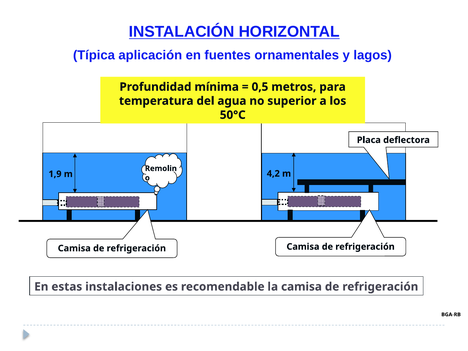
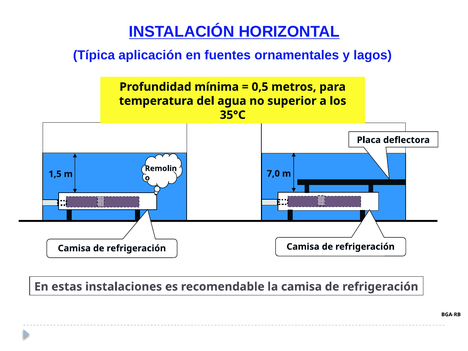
50°C: 50°C -> 35°C
1,9: 1,9 -> 1,5
4,2: 4,2 -> 7,0
